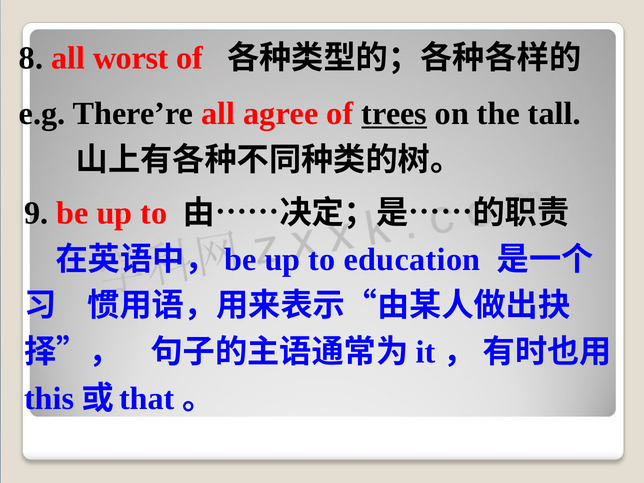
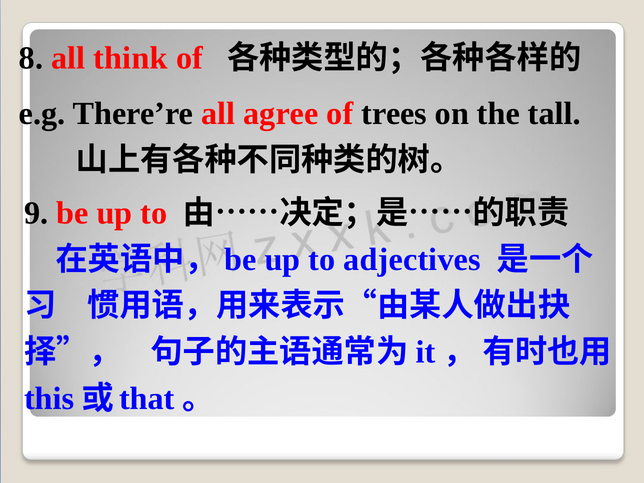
worst: worst -> think
trees underline: present -> none
education: education -> adjectives
